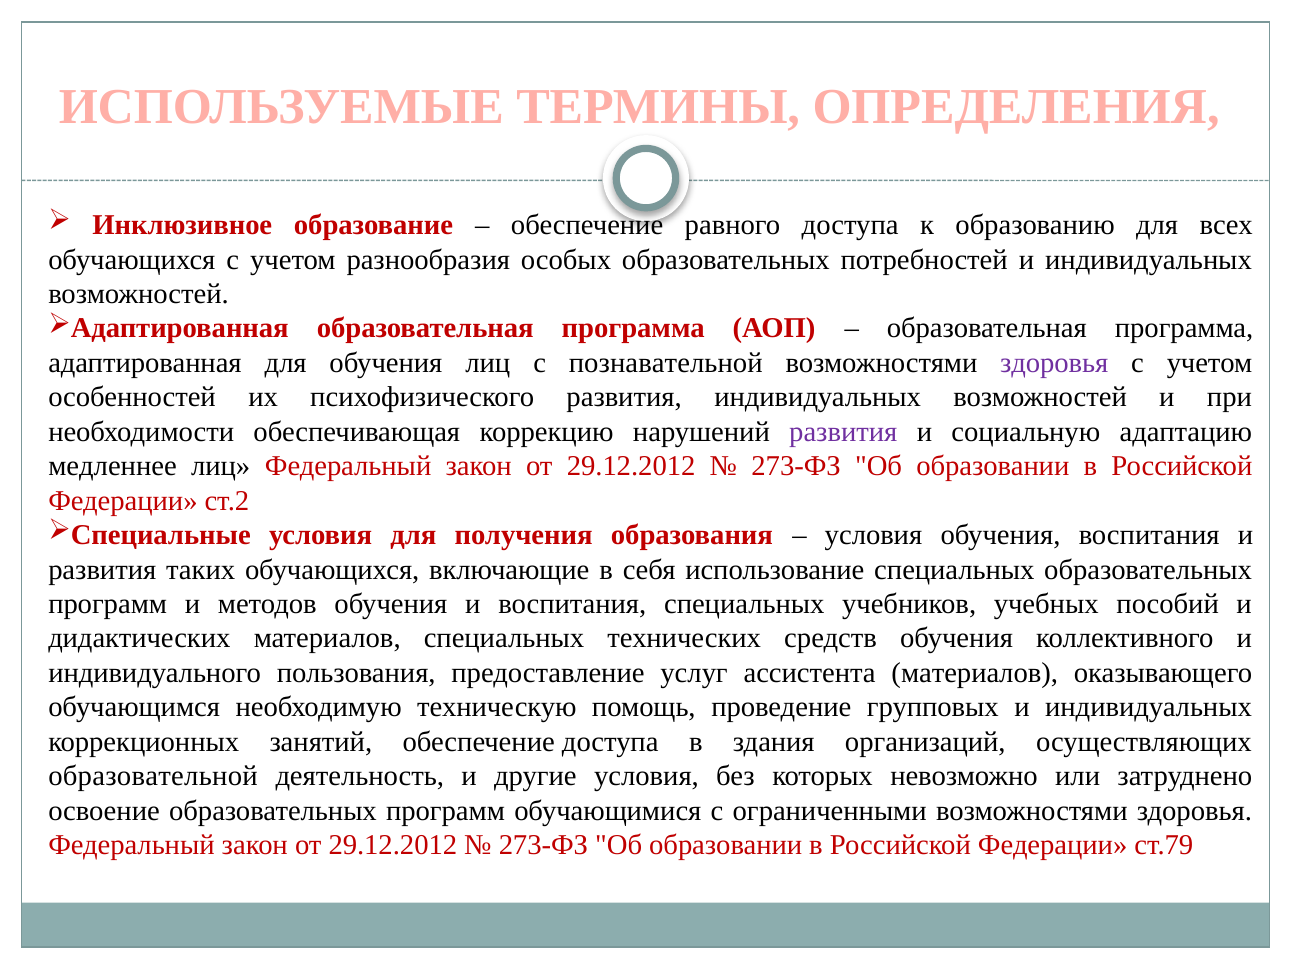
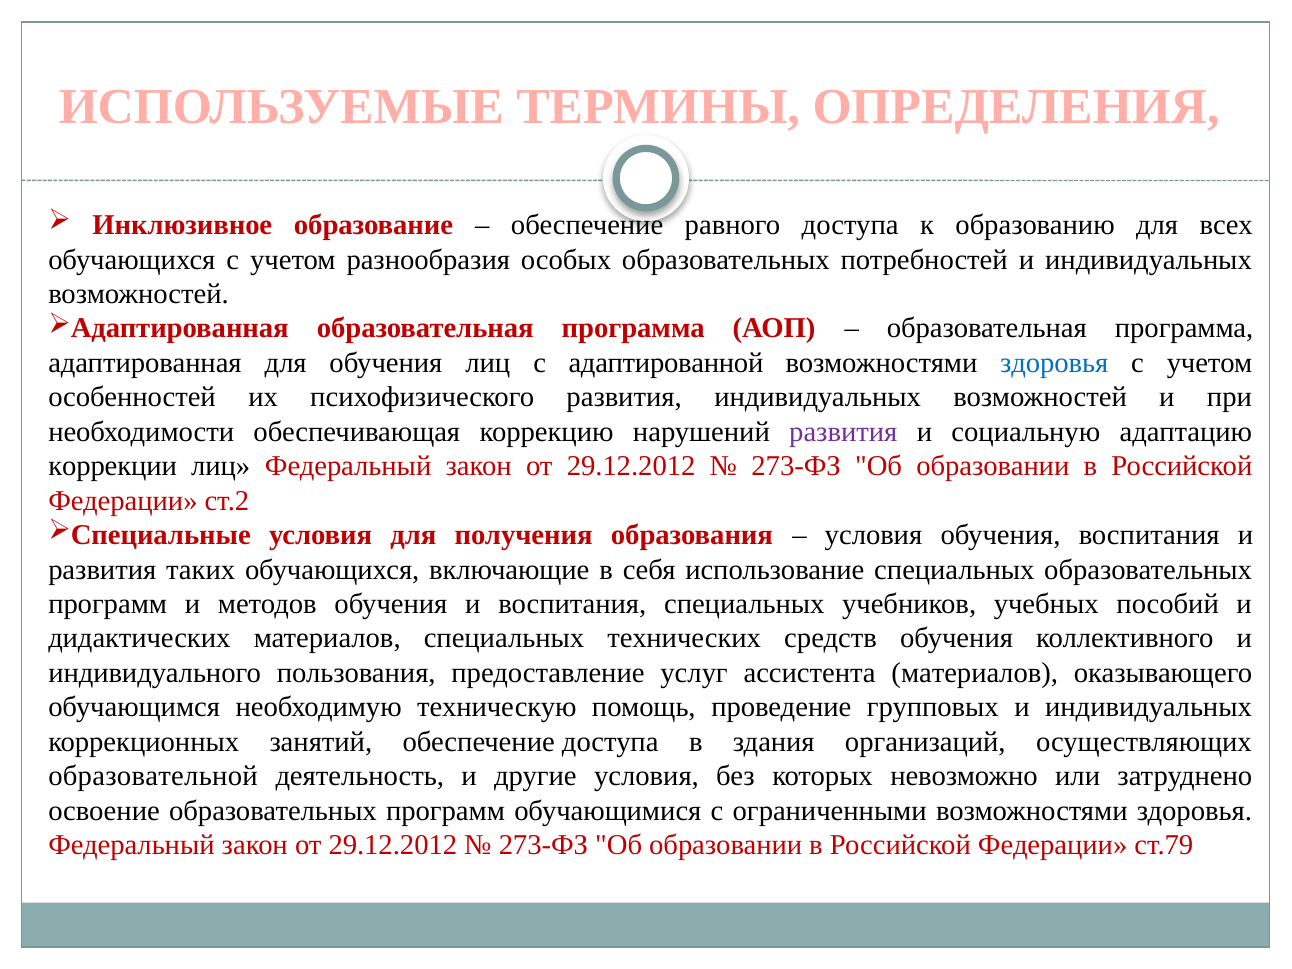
познавательной: познавательной -> адаптированной
здоровья at (1054, 363) colour: purple -> blue
медленнее: медленнее -> коррекции
